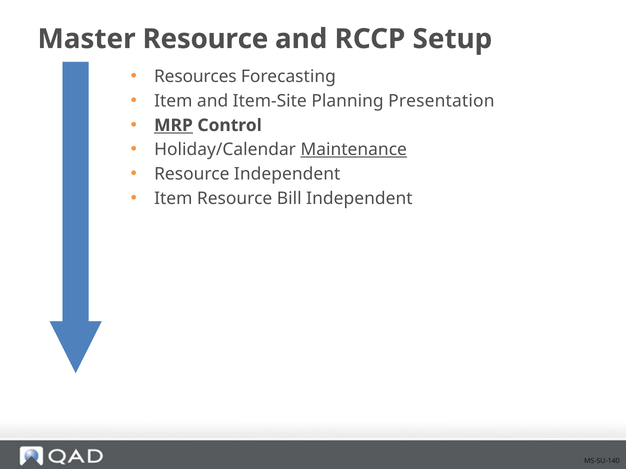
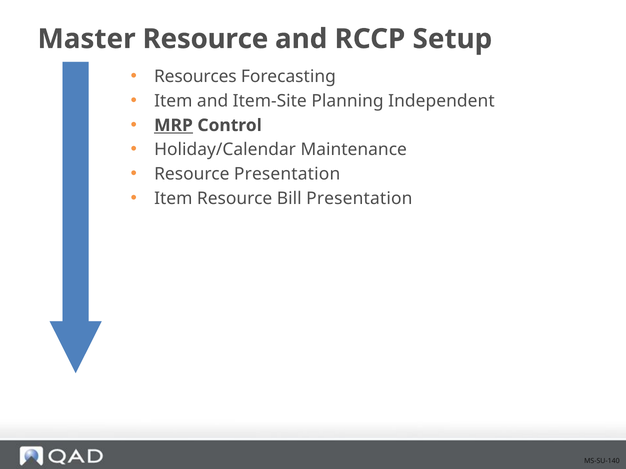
Presentation: Presentation -> Independent
Maintenance underline: present -> none
Resource Independent: Independent -> Presentation
Bill Independent: Independent -> Presentation
